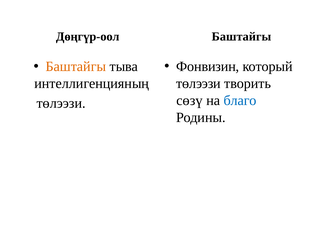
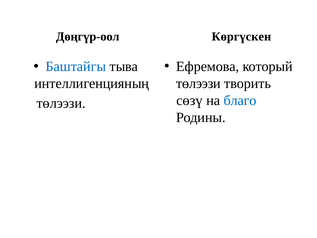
Дөңгүр-оол Баштайгы: Баштайгы -> Көргүскен
Баштайгы at (76, 67) colour: orange -> blue
Фонвизин: Фонвизин -> Ефремова
